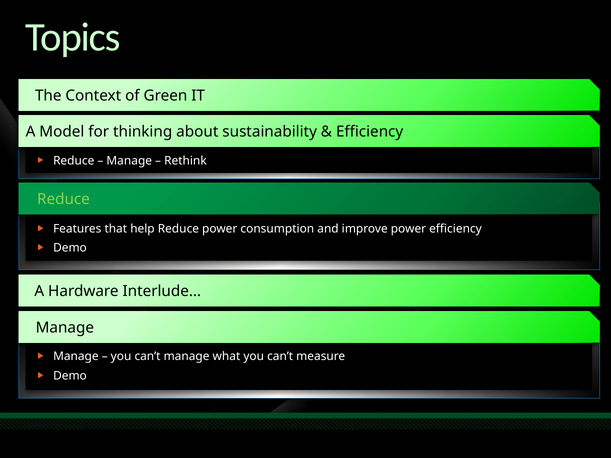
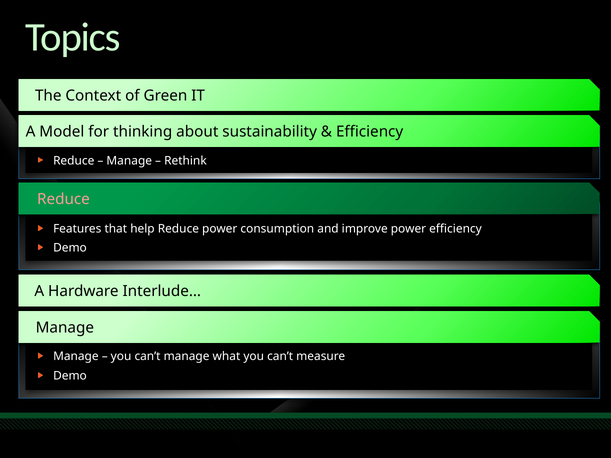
Reduce at (63, 199) colour: light green -> pink
